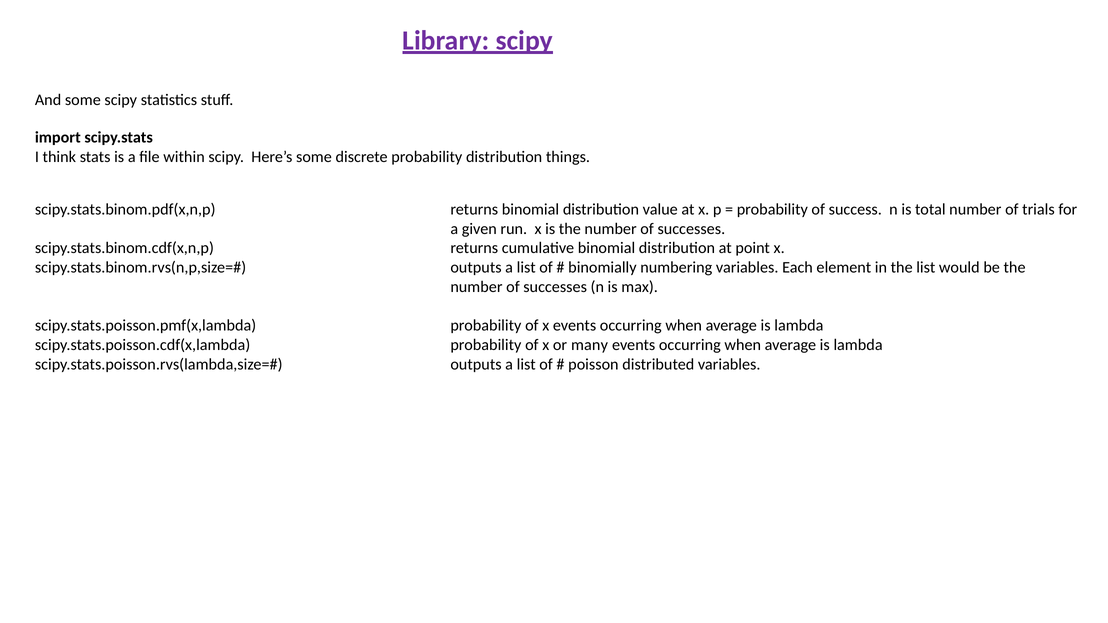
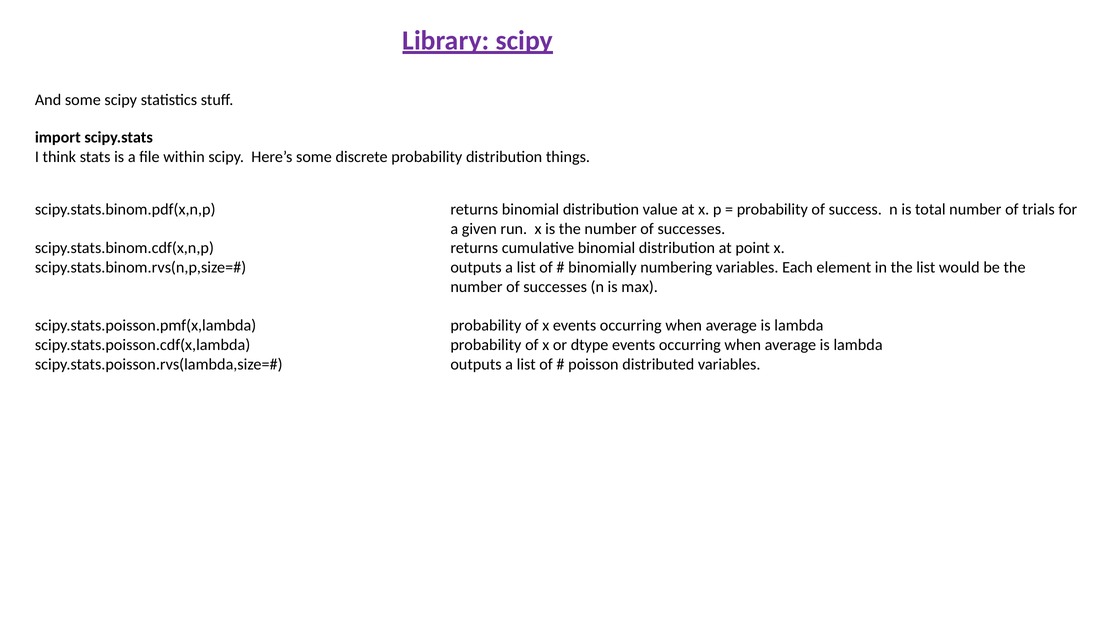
many: many -> dtype
